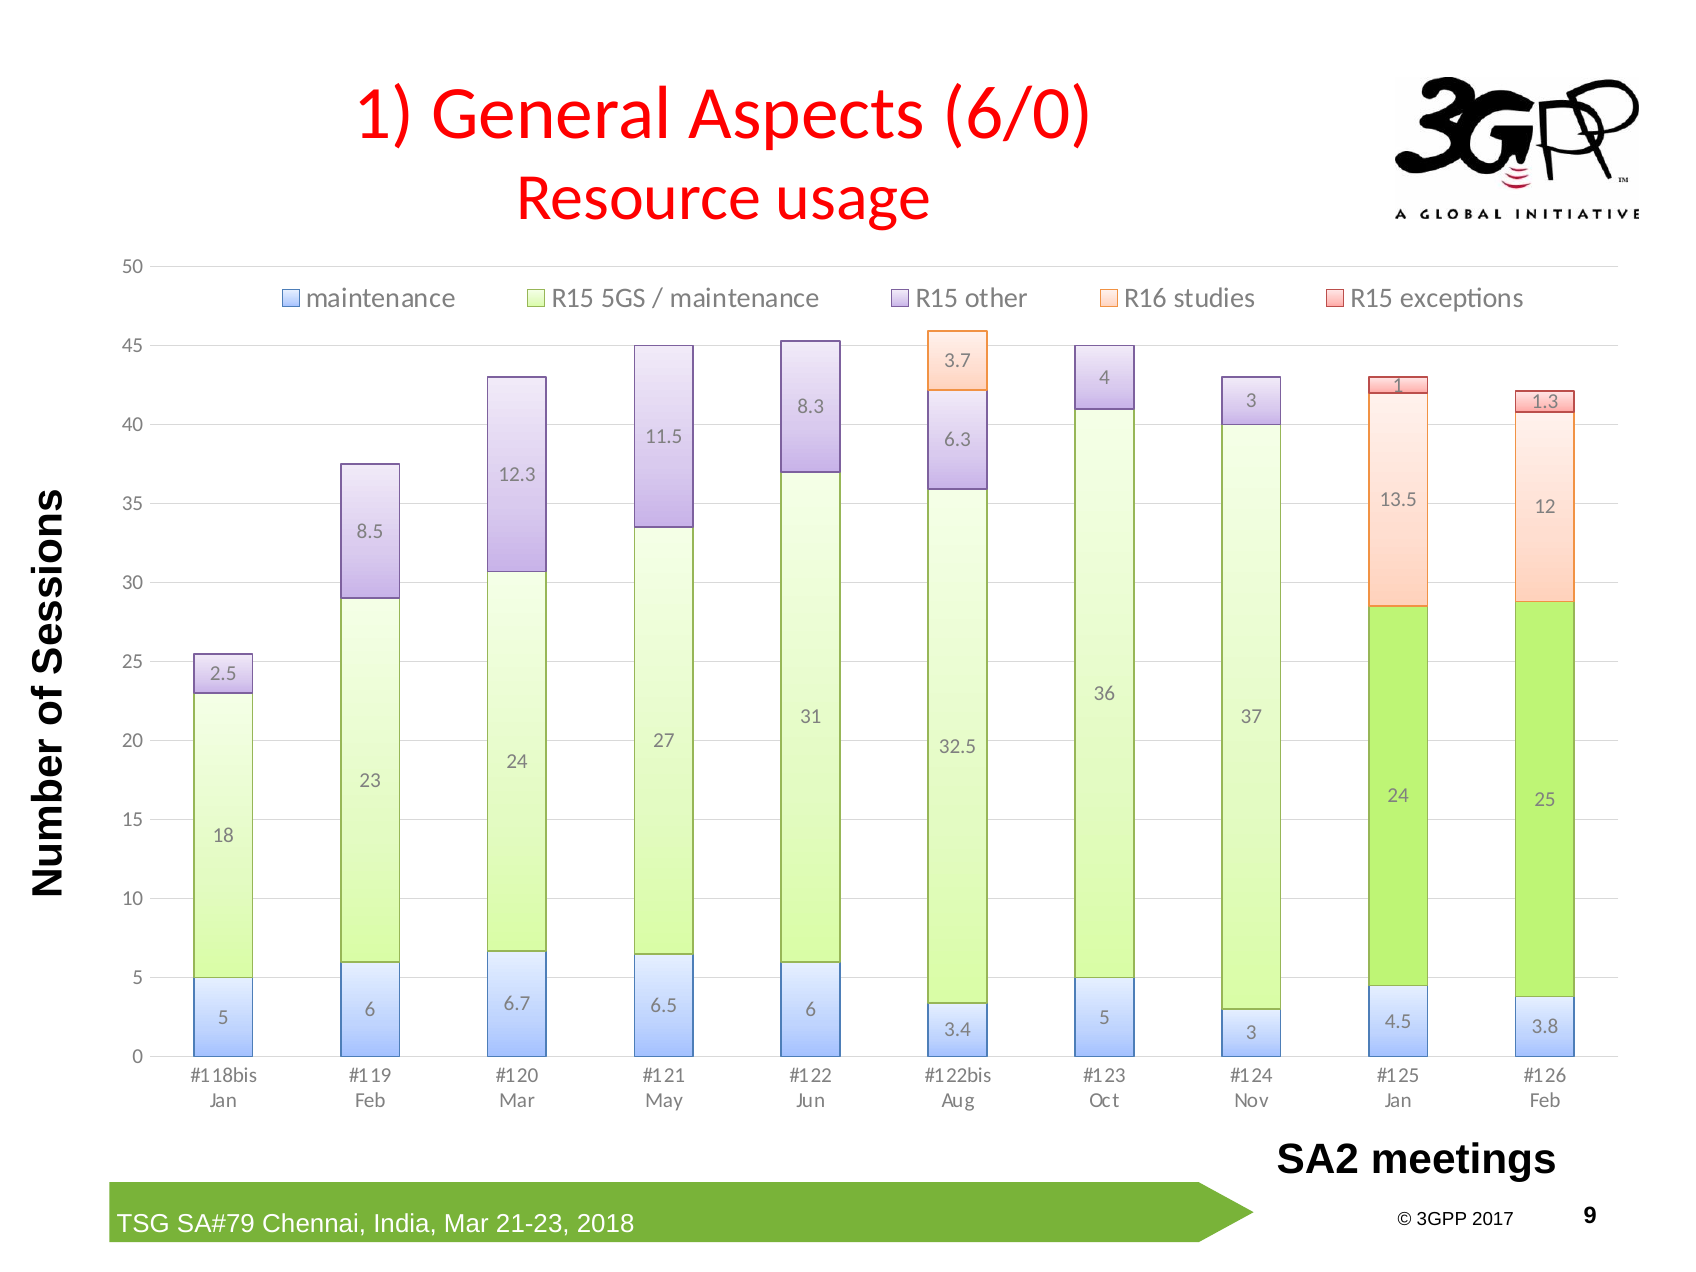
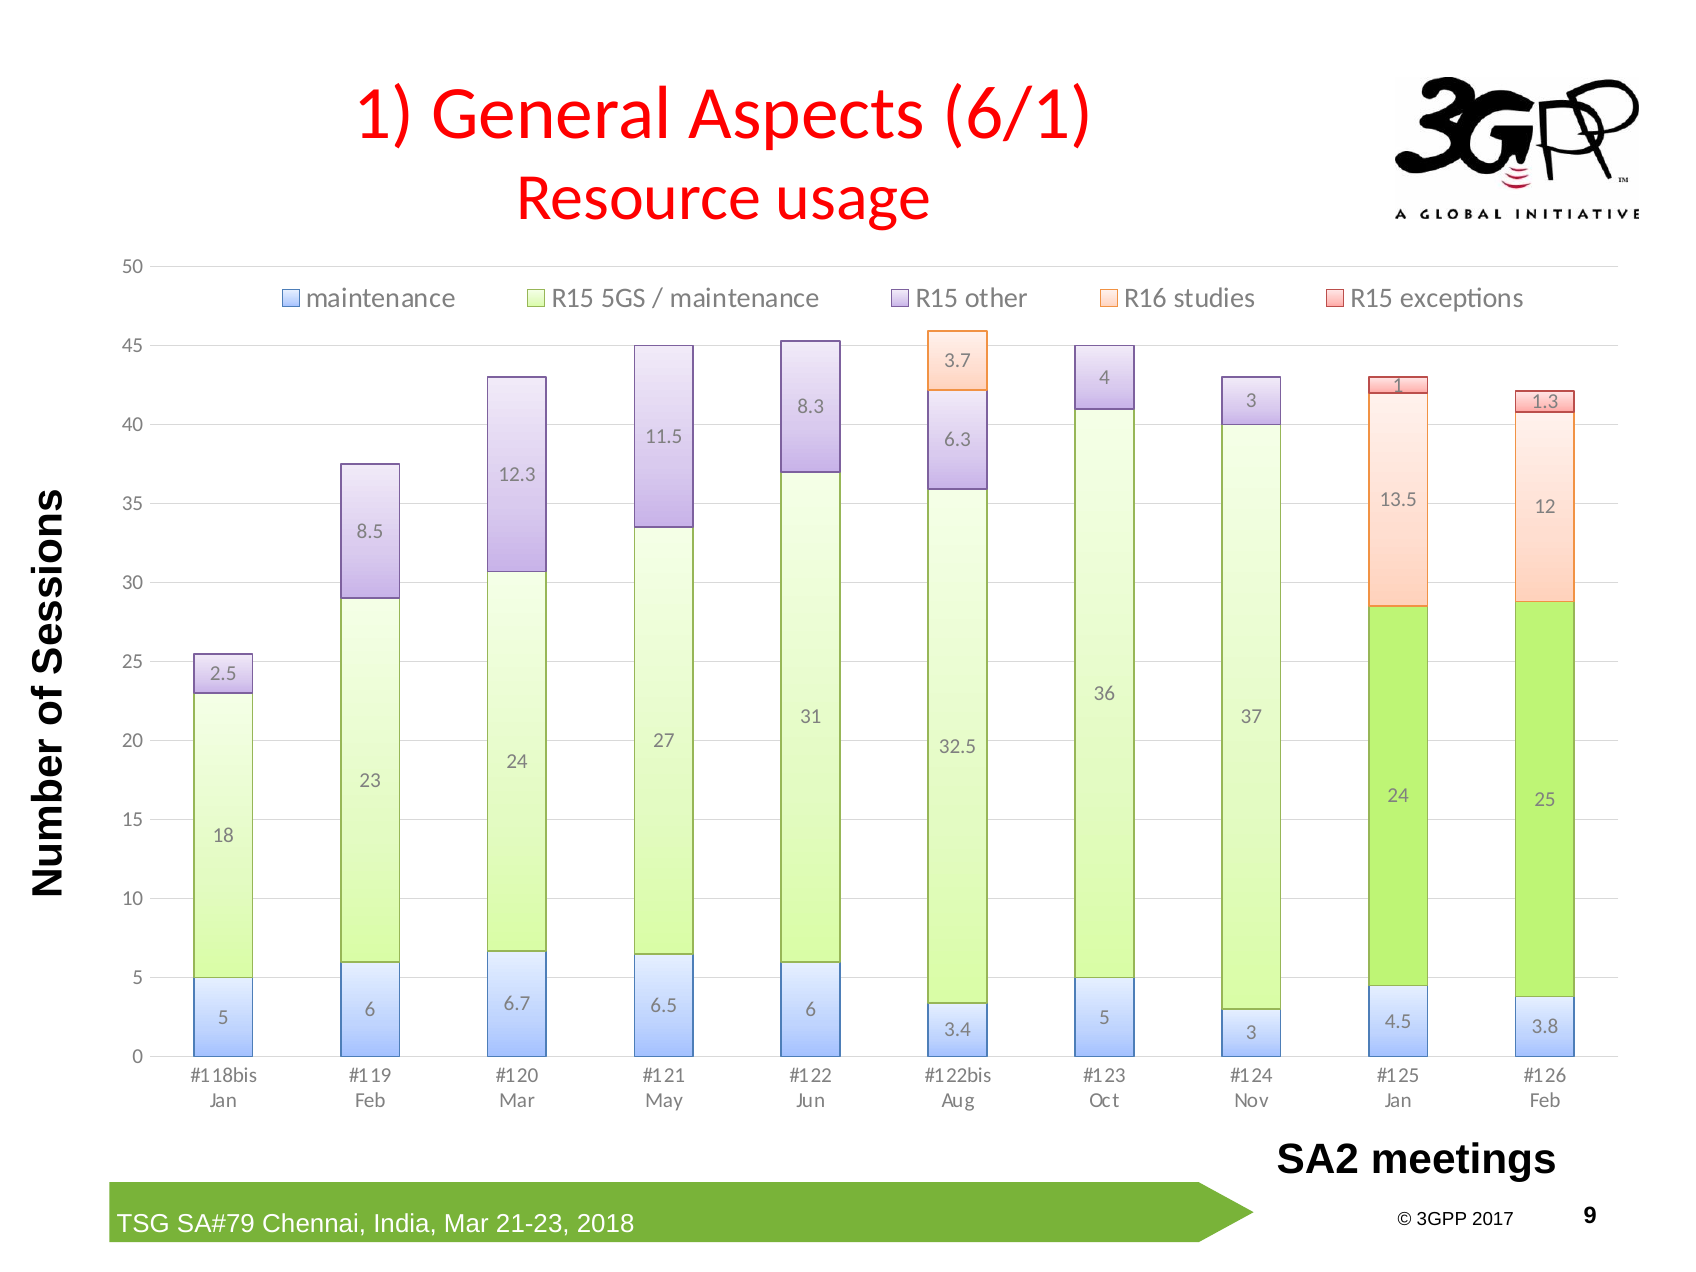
6/0: 6/0 -> 6/1
